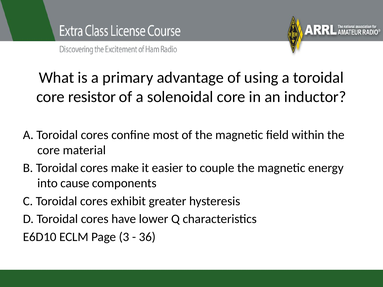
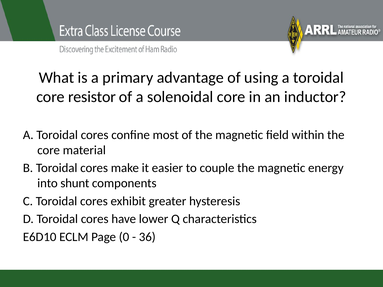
cause: cause -> shunt
3: 3 -> 0
